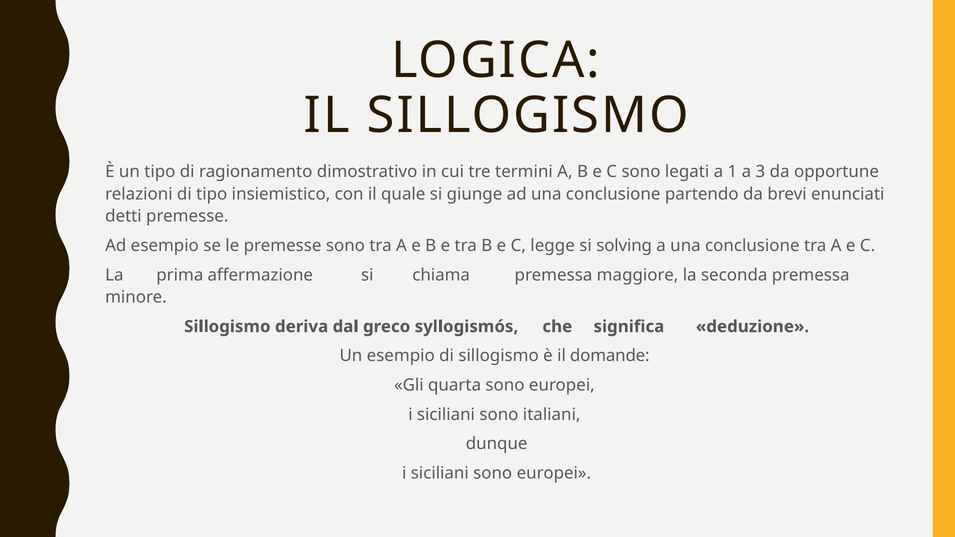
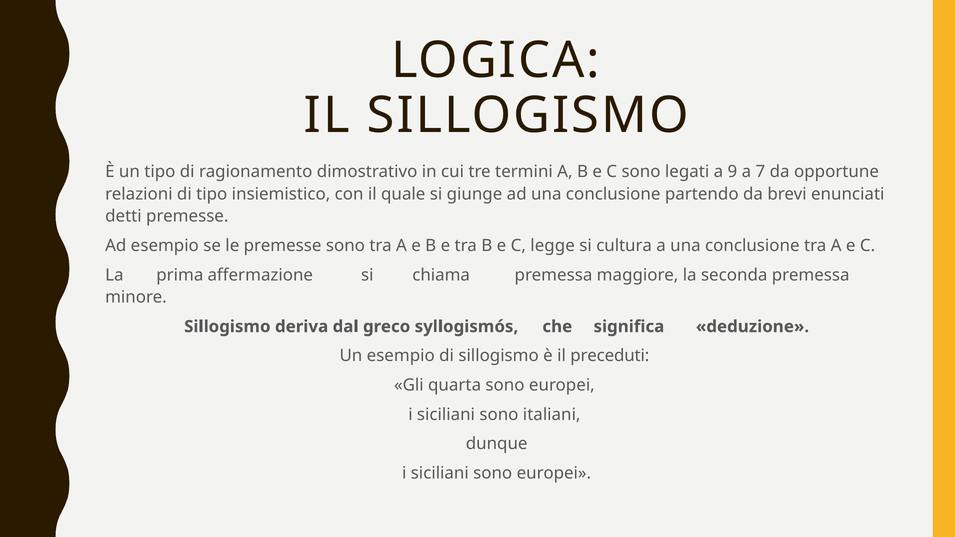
1: 1 -> 9
3: 3 -> 7
solving: solving -> cultura
domande: domande -> preceduti
